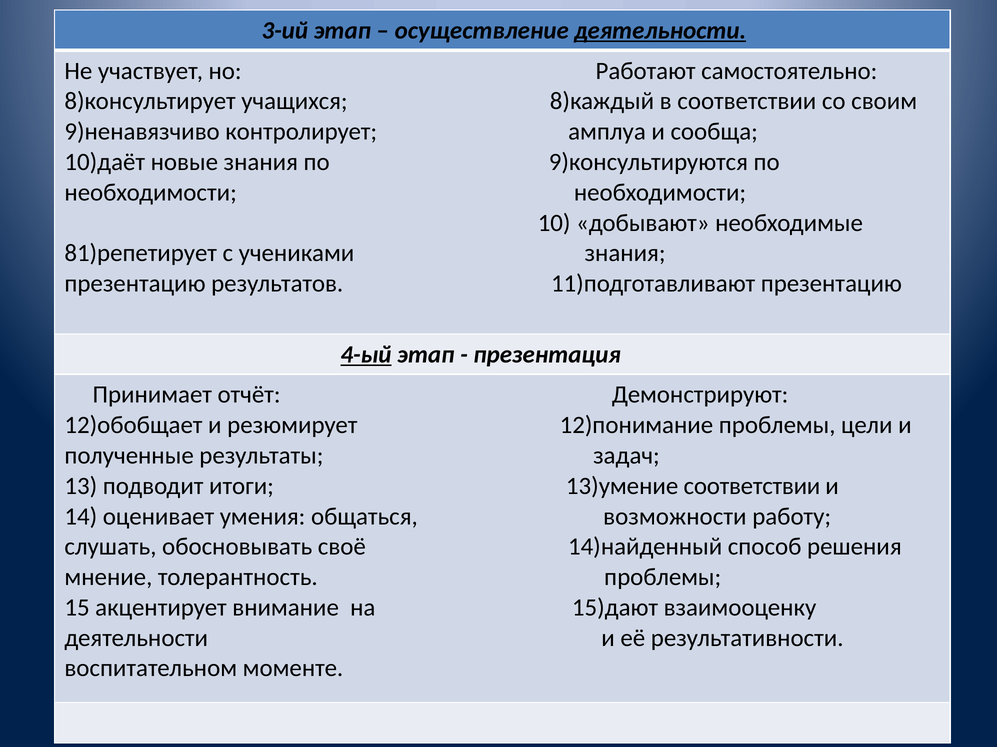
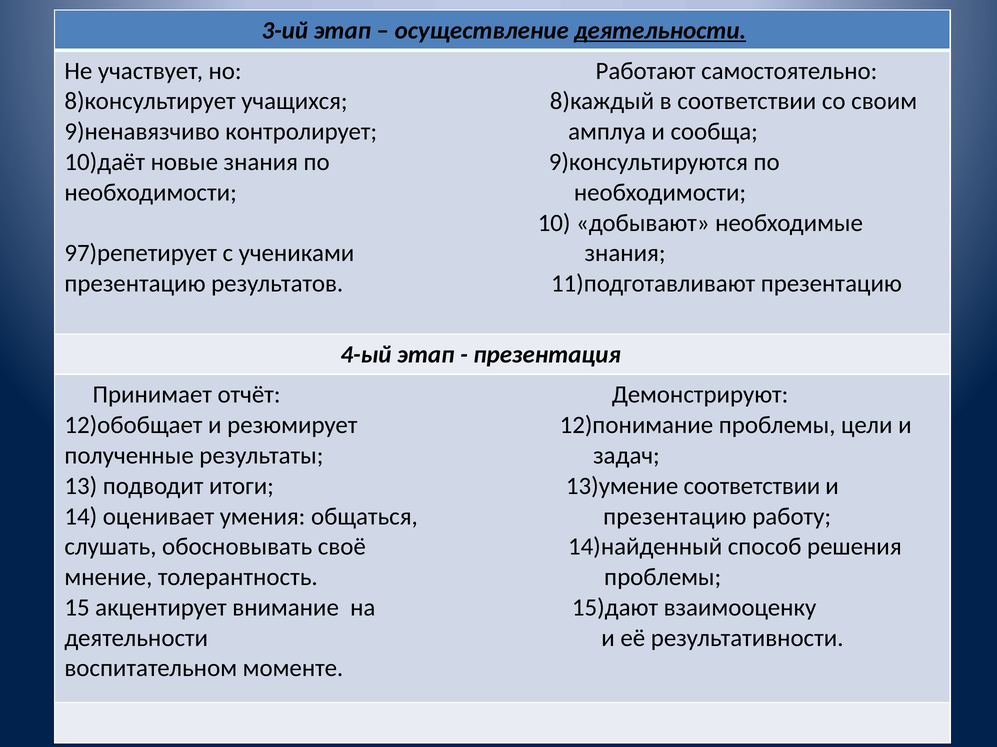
81)репетирует: 81)репетирует -> 97)репетирует
4-ый underline: present -> none
общаться возможности: возможности -> презентацию
